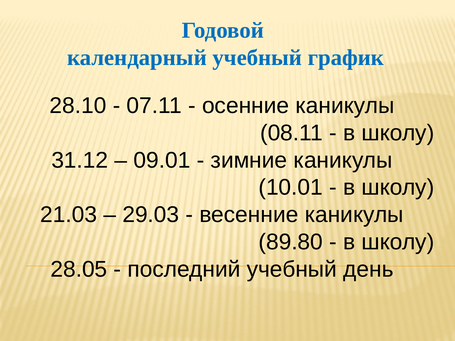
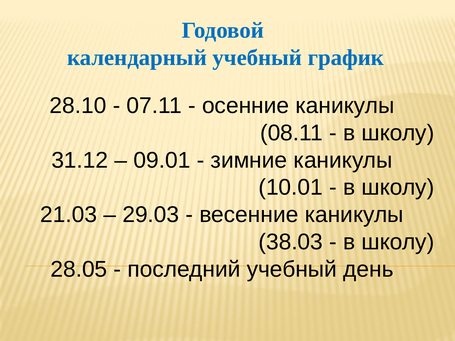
89.80: 89.80 -> 38.03
